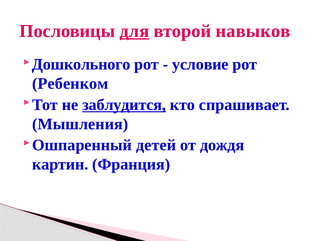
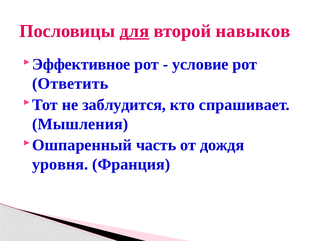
Дошкольного: Дошкольного -> Эффективное
Ребенком: Ребенком -> Ответить
заблудится underline: present -> none
детей: детей -> часть
картин: картин -> уровня
